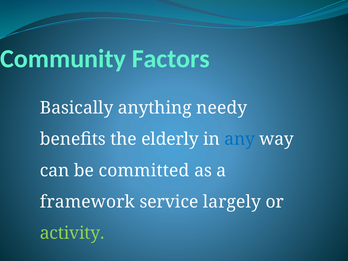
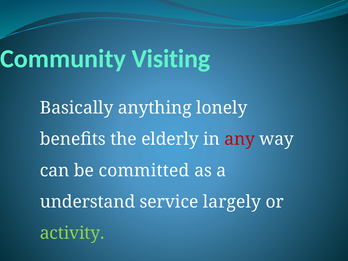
Factors: Factors -> Visiting
needy: needy -> lonely
any colour: blue -> red
framework: framework -> understand
